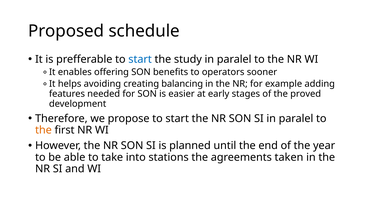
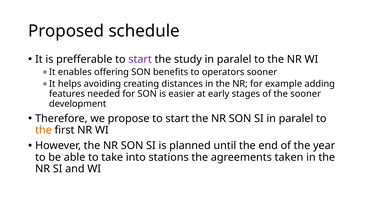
start at (140, 59) colour: blue -> purple
balancing: balancing -> distances
the proved: proved -> sooner
